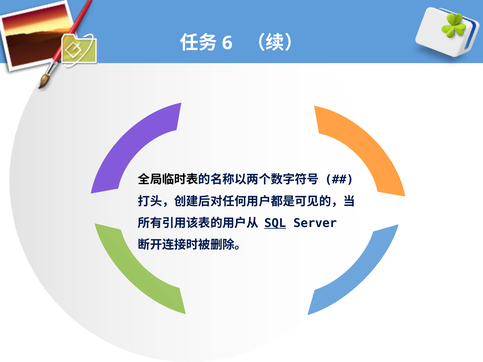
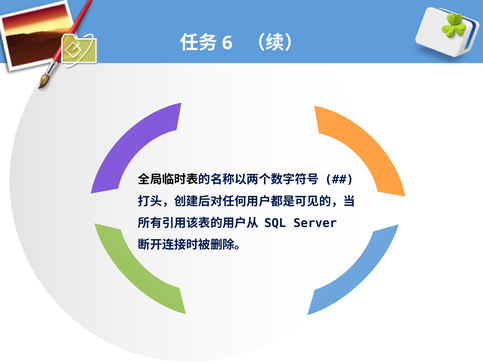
SQL underline: present -> none
